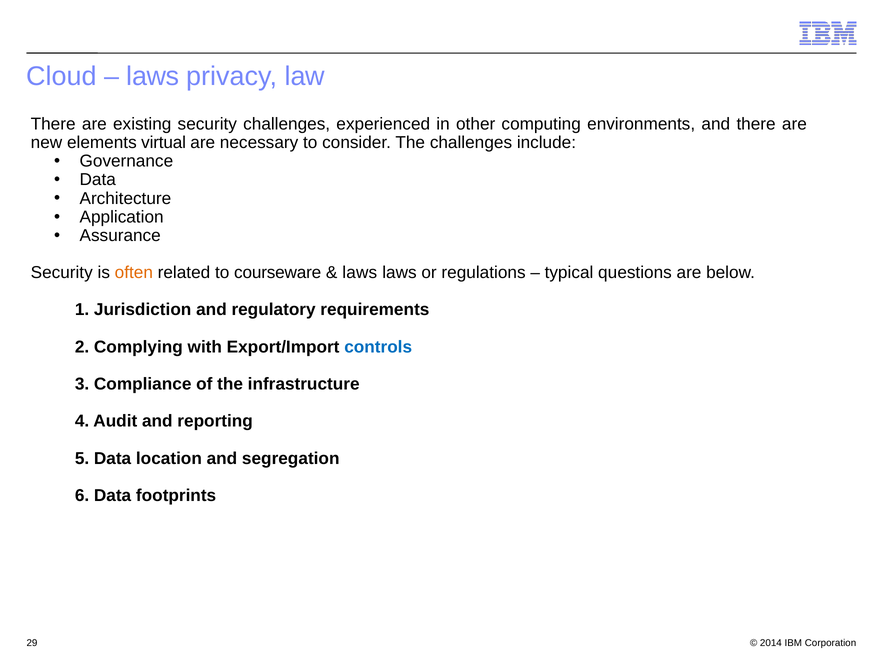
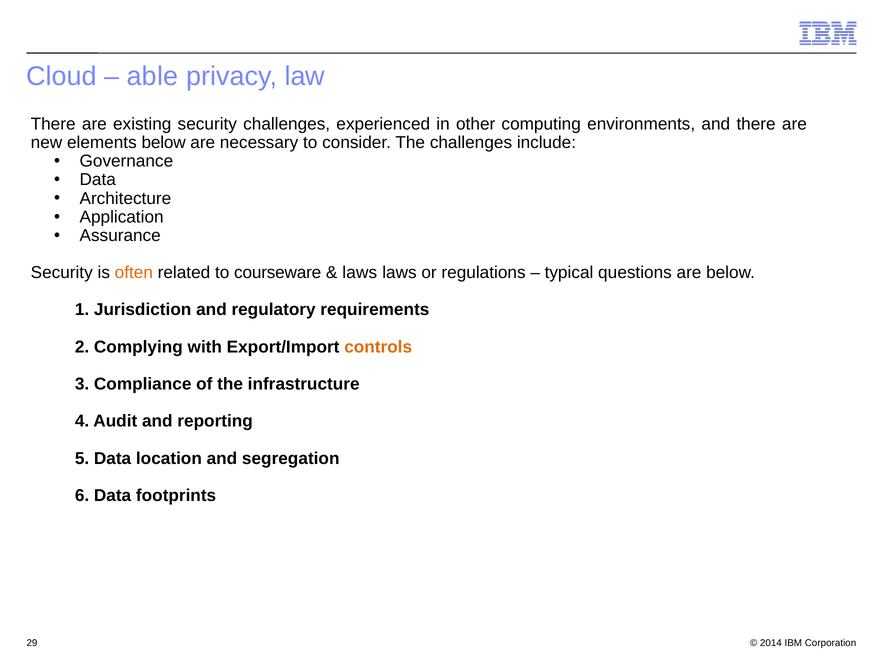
laws at (153, 76): laws -> able
elements virtual: virtual -> below
controls colour: blue -> orange
